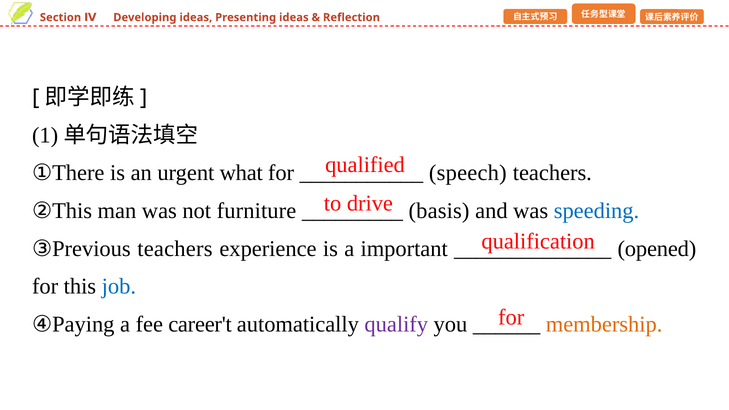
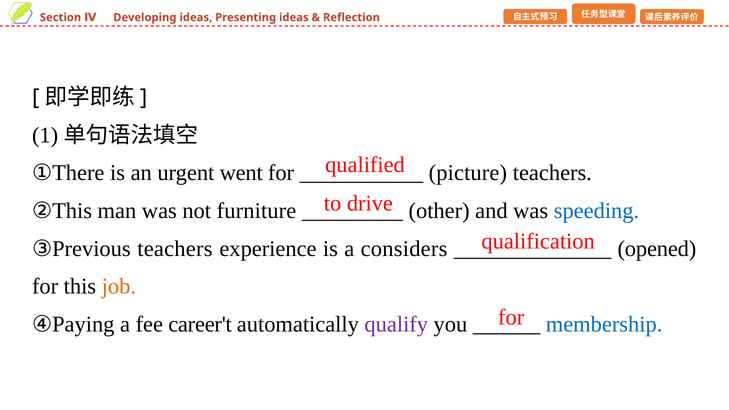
what: what -> went
speech: speech -> picture
basis: basis -> other
important: important -> considers
job colour: blue -> orange
membership colour: orange -> blue
